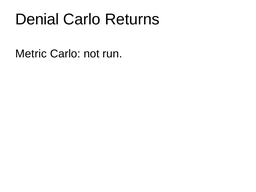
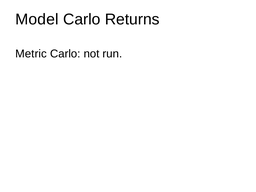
Denial: Denial -> Model
